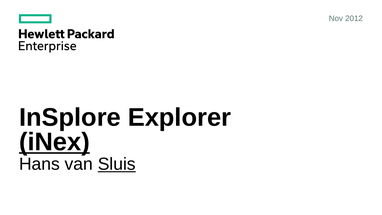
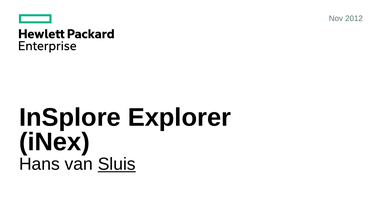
iNex underline: present -> none
